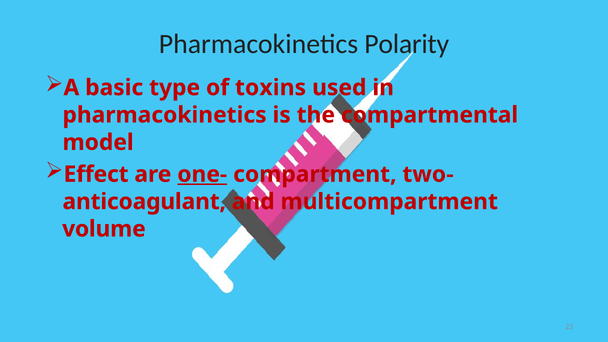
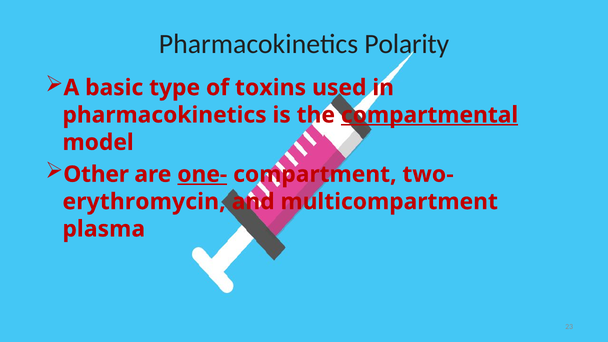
compartmental underline: none -> present
Effect: Effect -> Other
anticoagulant: anticoagulant -> erythromycin
volume: volume -> plasma
